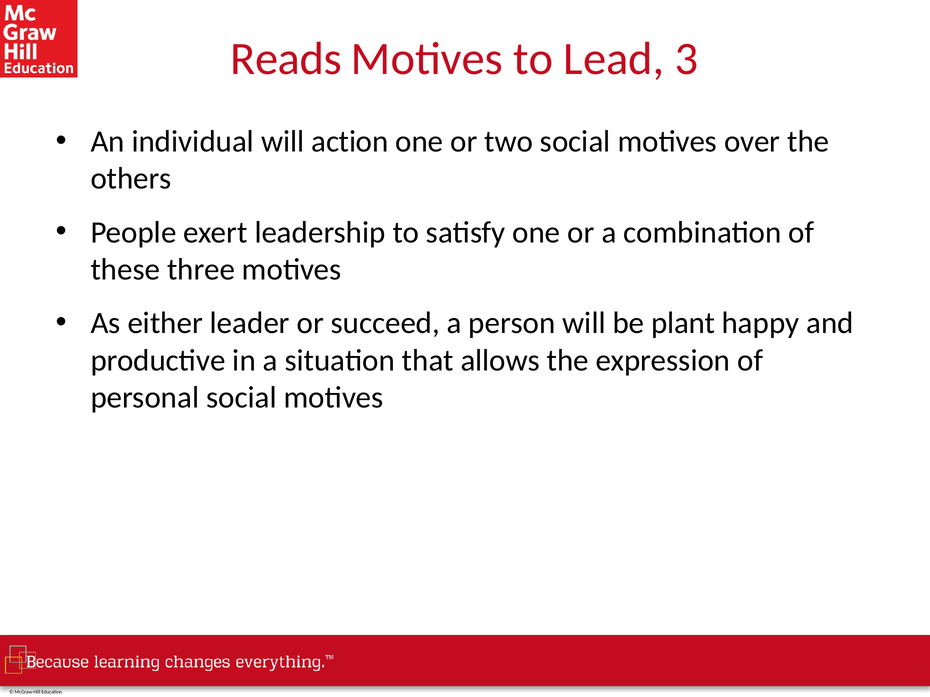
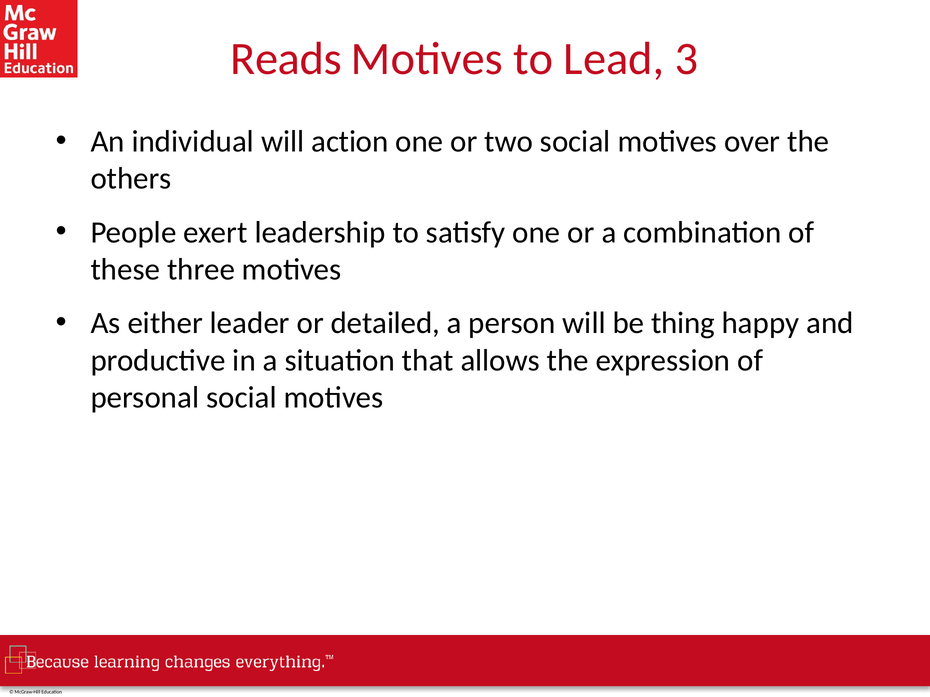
succeed: succeed -> detailed
plant: plant -> thing
